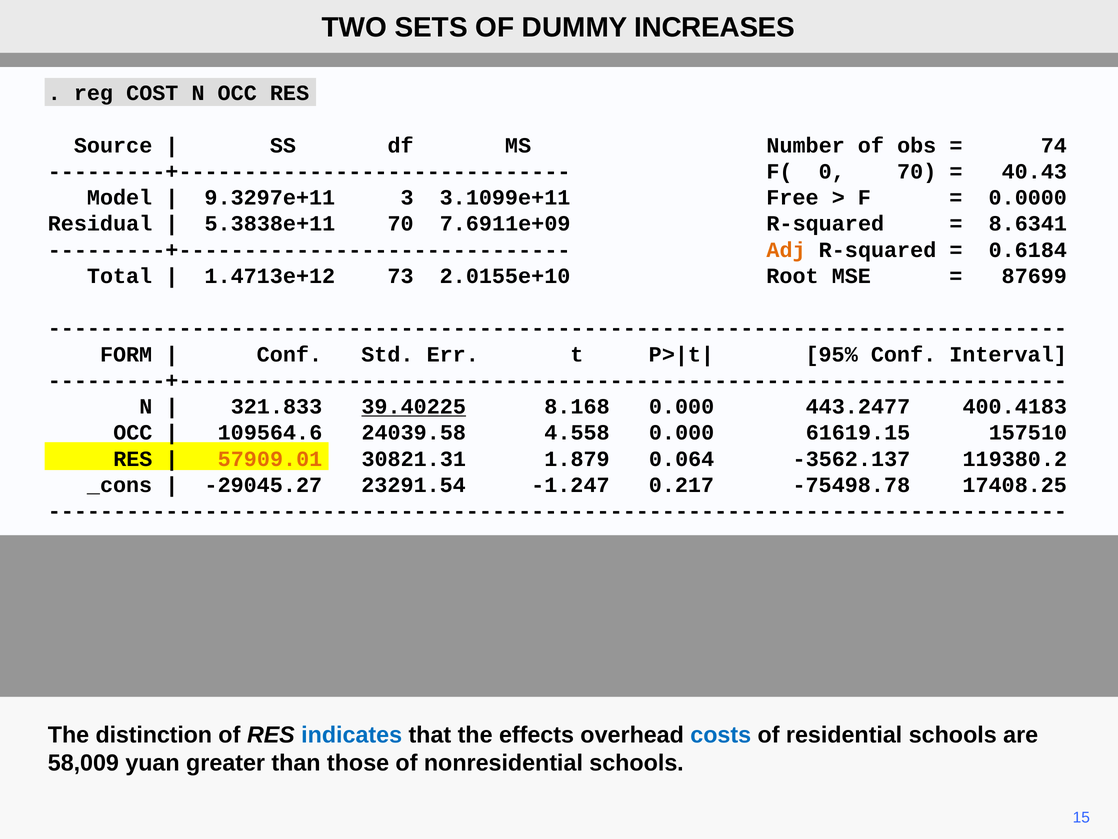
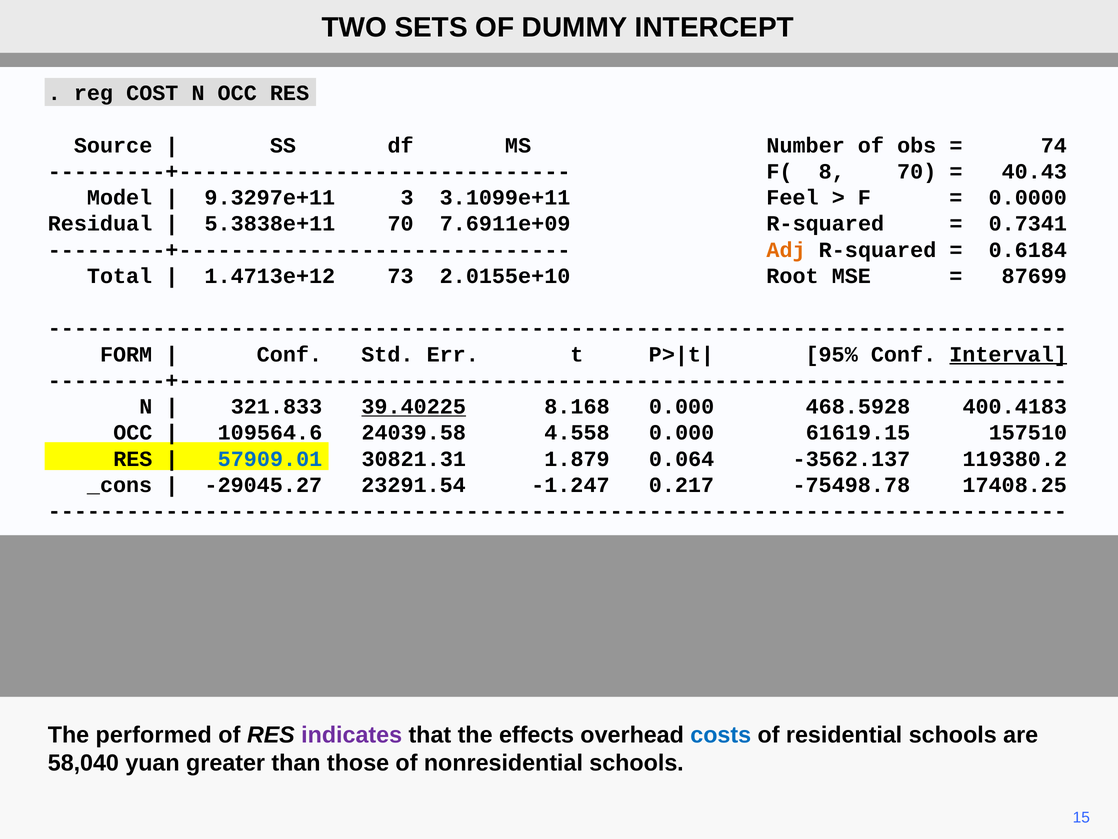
INCREASES: INCREASES -> INTERCEPT
0: 0 -> 8
Free: Free -> Feel
8.6341: 8.6341 -> 0.7341
Interval underline: none -> present
443.2477: 443.2477 -> 468.5928
57909.01 colour: orange -> blue
distinction: distinction -> performed
indicates colour: blue -> purple
58,009: 58,009 -> 58,040
